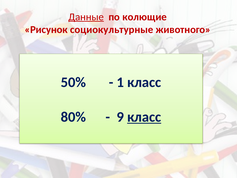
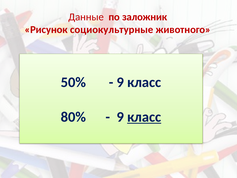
Данные underline: present -> none
колющие: колющие -> заложник
1 at (120, 82): 1 -> 9
